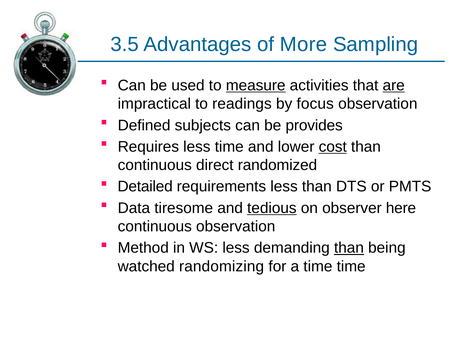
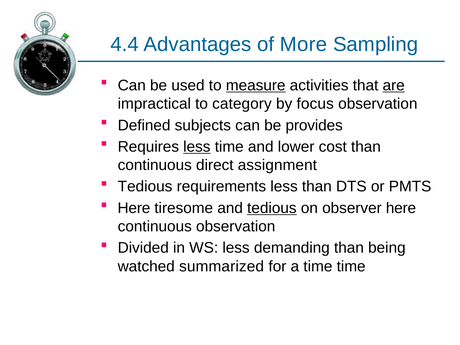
3.5: 3.5 -> 4.4
readings: readings -> category
less at (197, 147) underline: none -> present
cost underline: present -> none
randomized: randomized -> assignment
Detailed at (145, 187): Detailed -> Tedious
Data at (134, 208): Data -> Here
Method: Method -> Divided
than at (349, 248) underline: present -> none
randomizing: randomizing -> summarized
